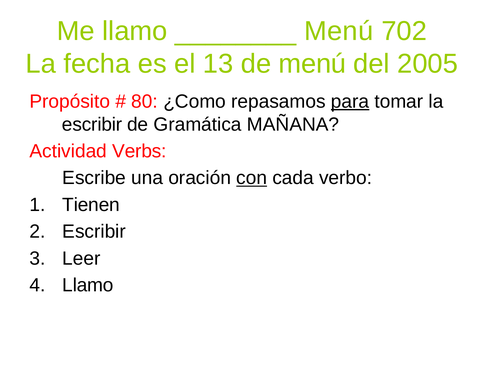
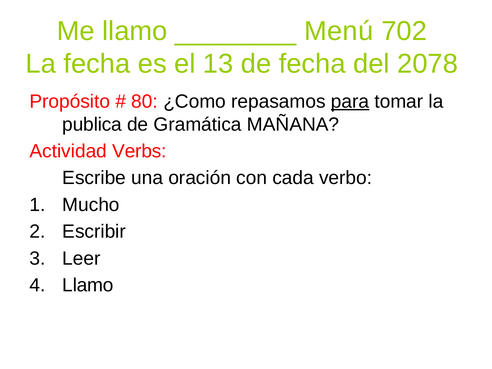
de menú: menú -> fecha
2005: 2005 -> 2078
escribir at (92, 124): escribir -> publica
con underline: present -> none
Tienen: Tienen -> Mucho
